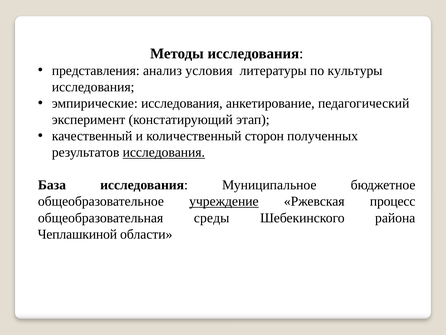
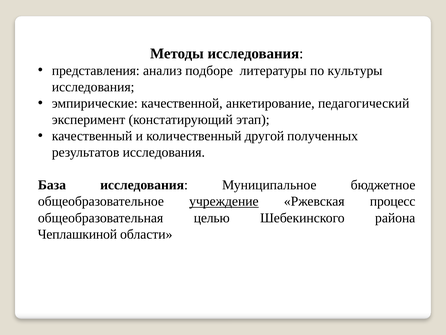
условия: условия -> подборе
эмпирические исследования: исследования -> качественной
сторон: сторон -> другой
исследования at (164, 152) underline: present -> none
среды: среды -> целью
